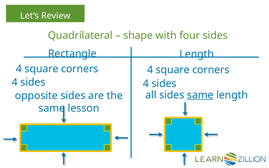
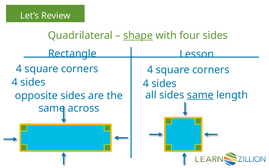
shape underline: none -> present
Length at (197, 54): Length -> Lesson
lesson: lesson -> across
